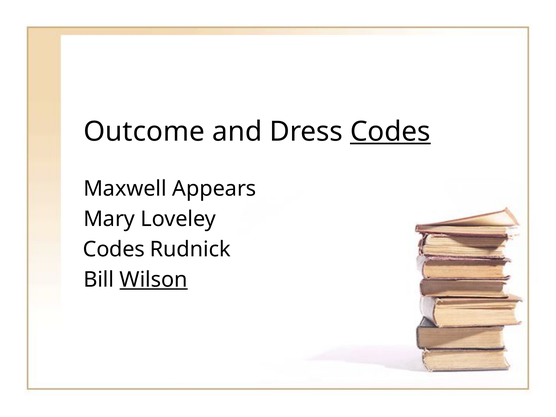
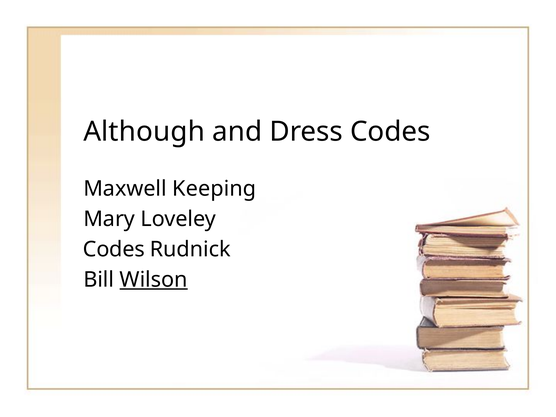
Outcome: Outcome -> Although
Codes at (390, 132) underline: present -> none
Appears: Appears -> Keeping
